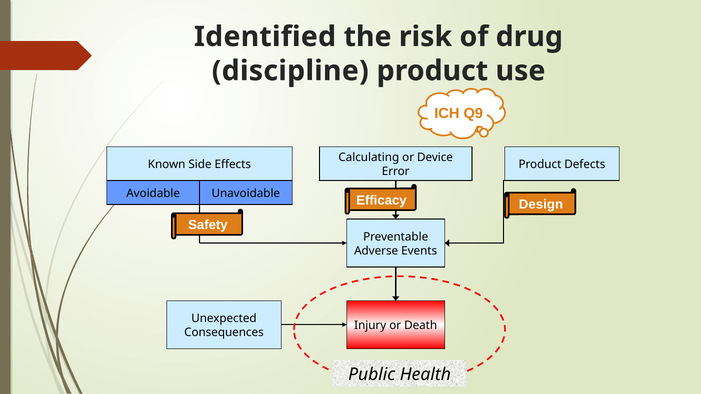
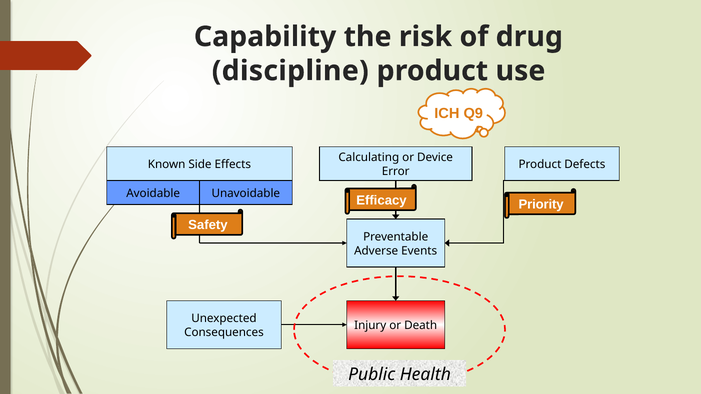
Identified: Identified -> Capability
Design: Design -> Priority
